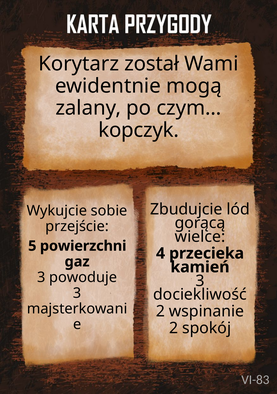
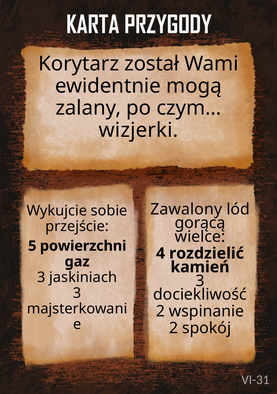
kopczyk: kopczyk -> wizjerki
Zbudujcie: Zbudujcie -> Zawalony
przecieka: przecieka -> rozdzielić
powoduje: powoduje -> jaskiniach
VI-83: VI-83 -> VI-31
